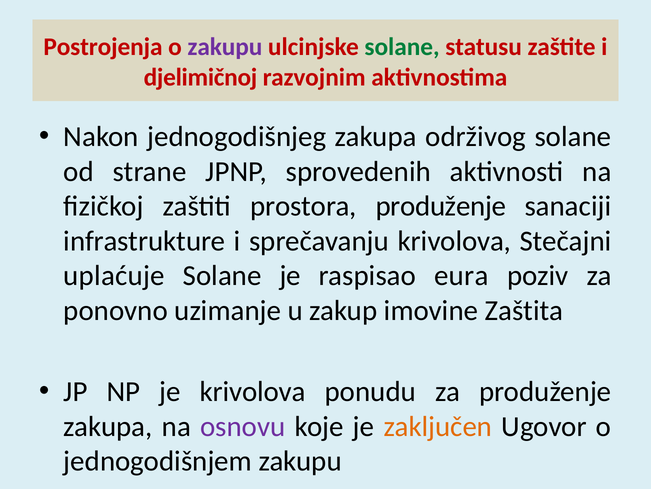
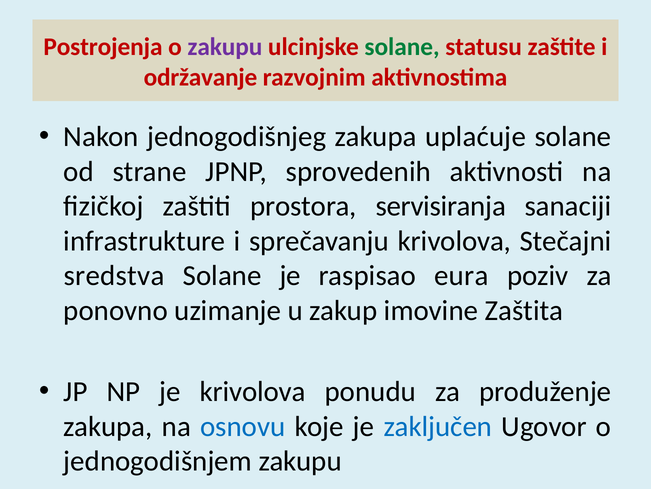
djelimičnoj: djelimičnoj -> održavanje
održivog: održivog -> uplaćuje
prostora produženje: produženje -> servisiranja
uplaćuje: uplaćuje -> sredstva
osnovu colour: purple -> blue
zaključen colour: orange -> blue
